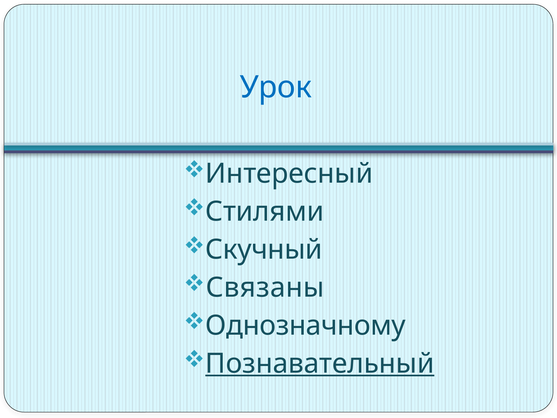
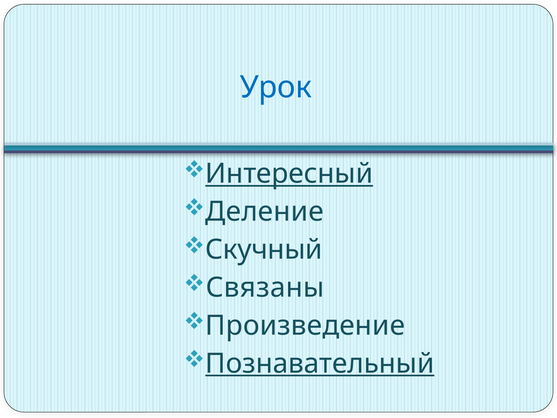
Интересный underline: none -> present
Стилями: Стилями -> Деление
Однозначному: Однозначному -> Произведение
